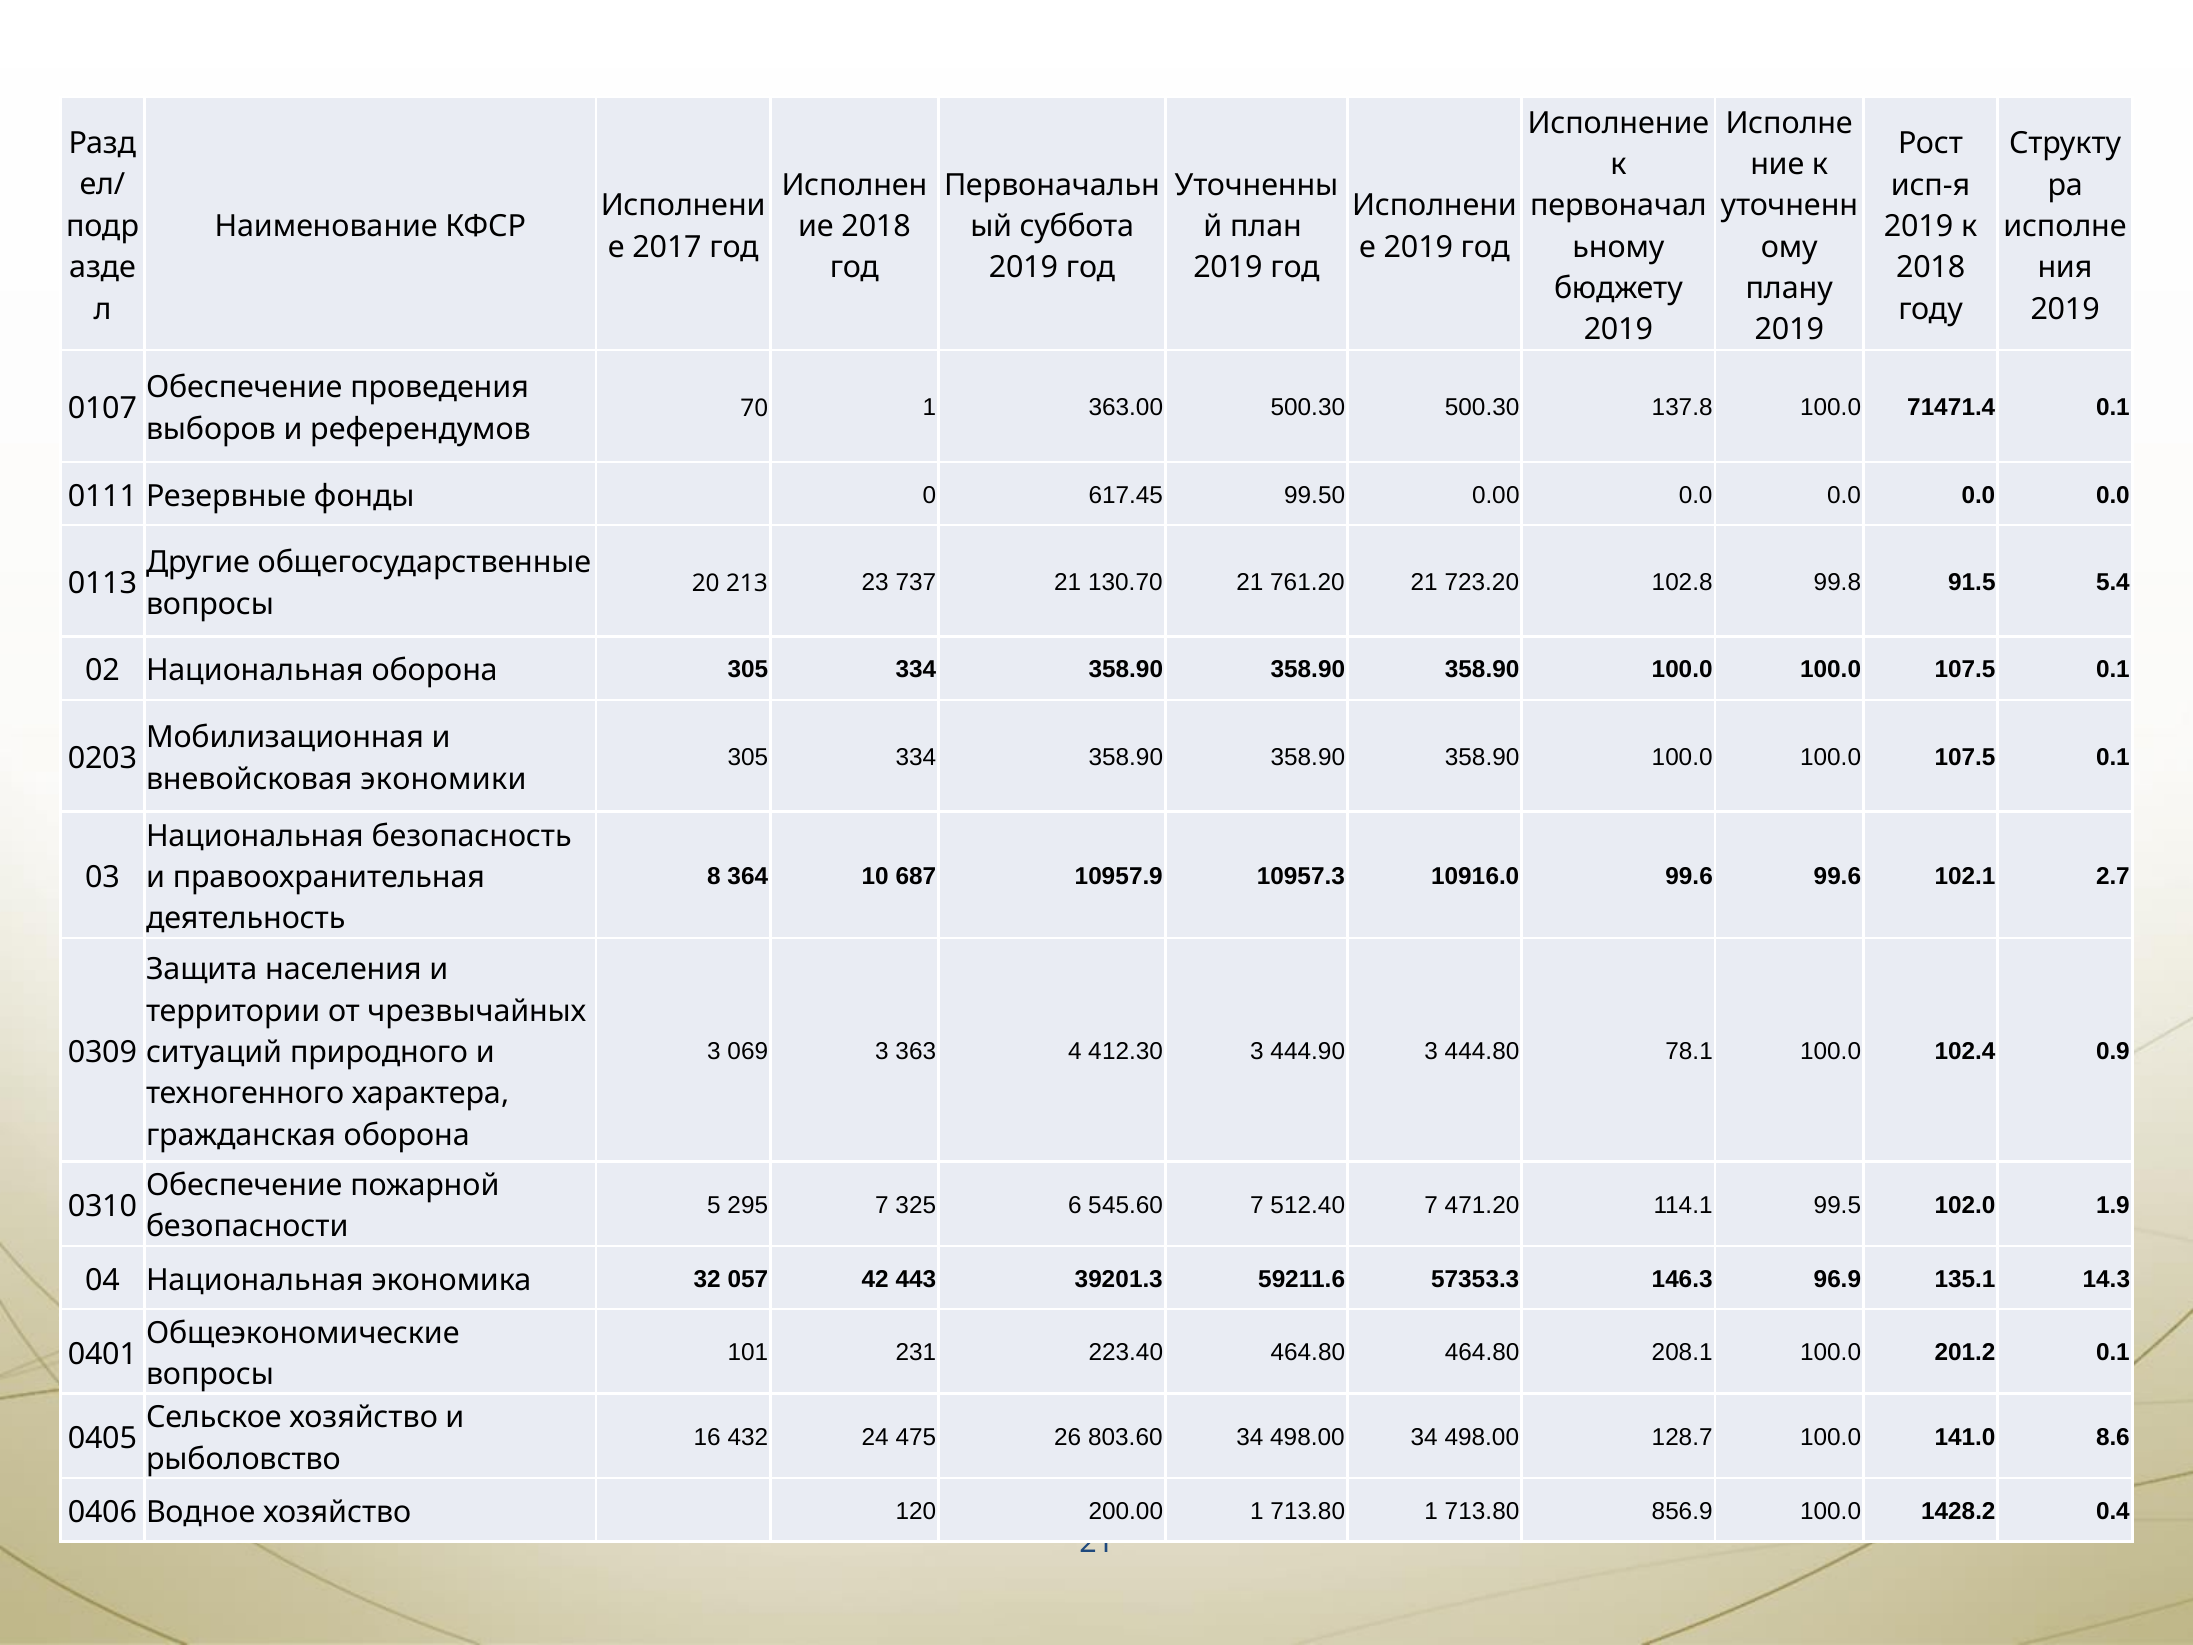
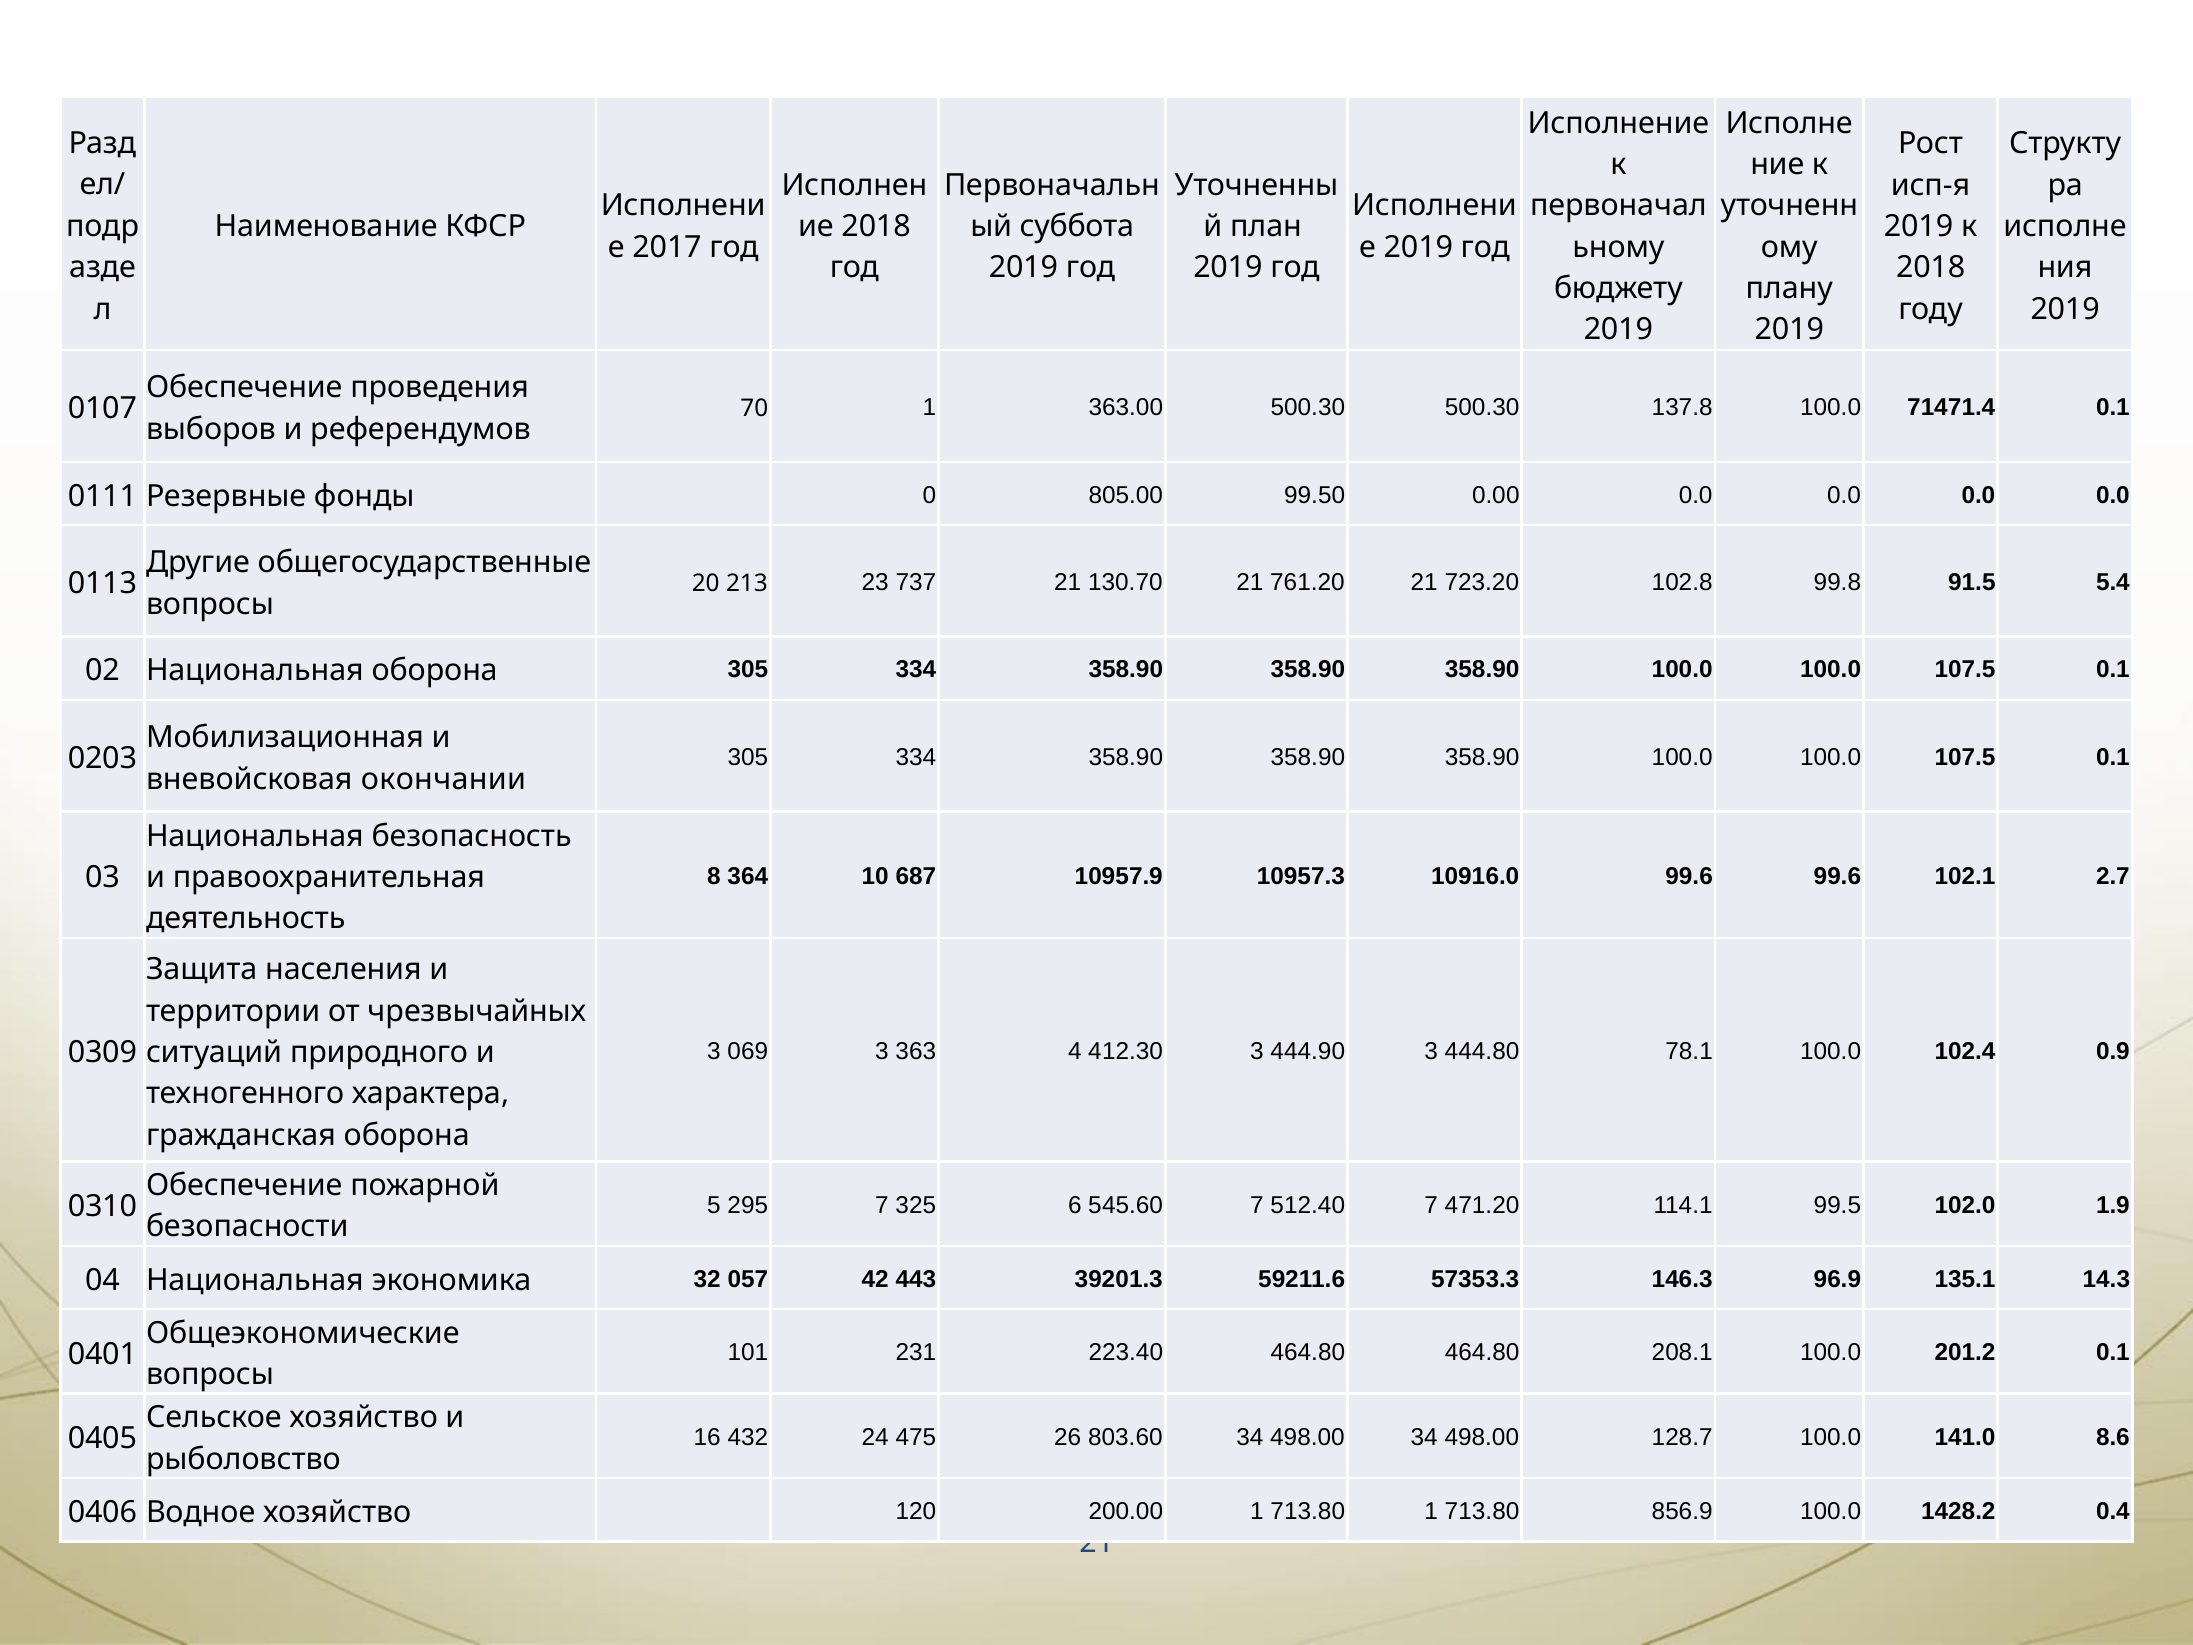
617.45: 617.45 -> 805.00
экономики: экономики -> окончании
